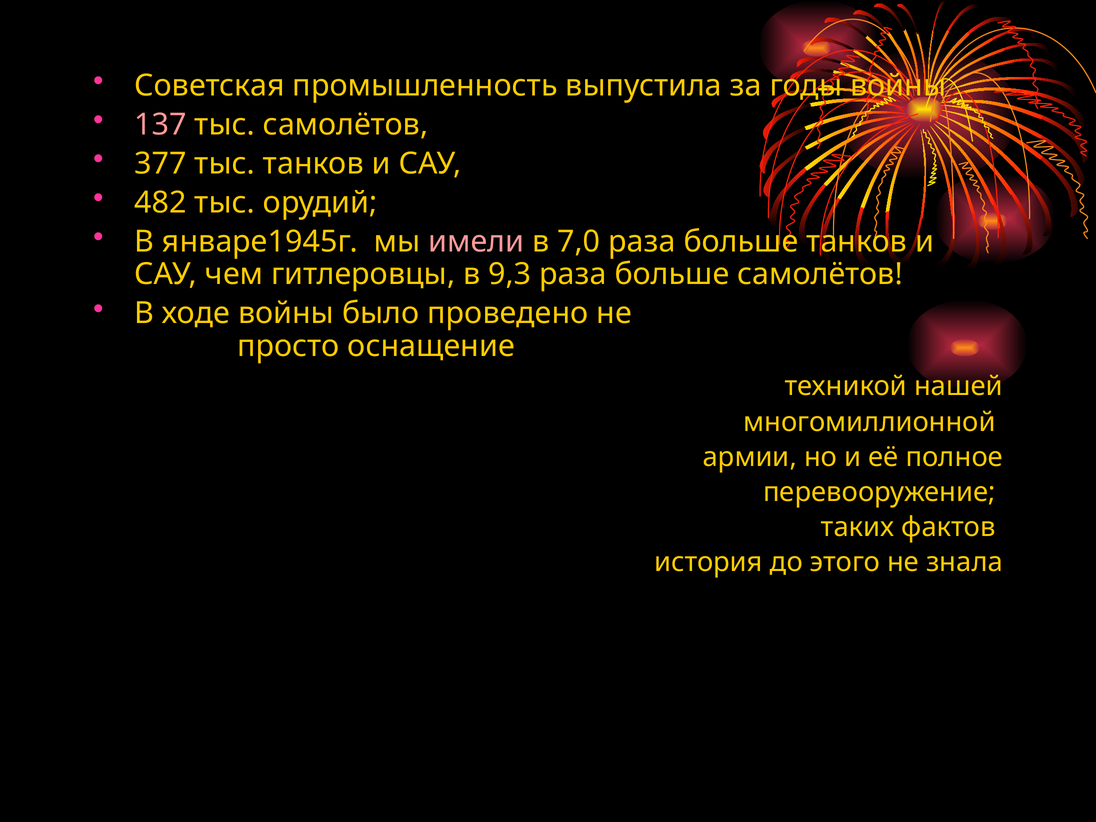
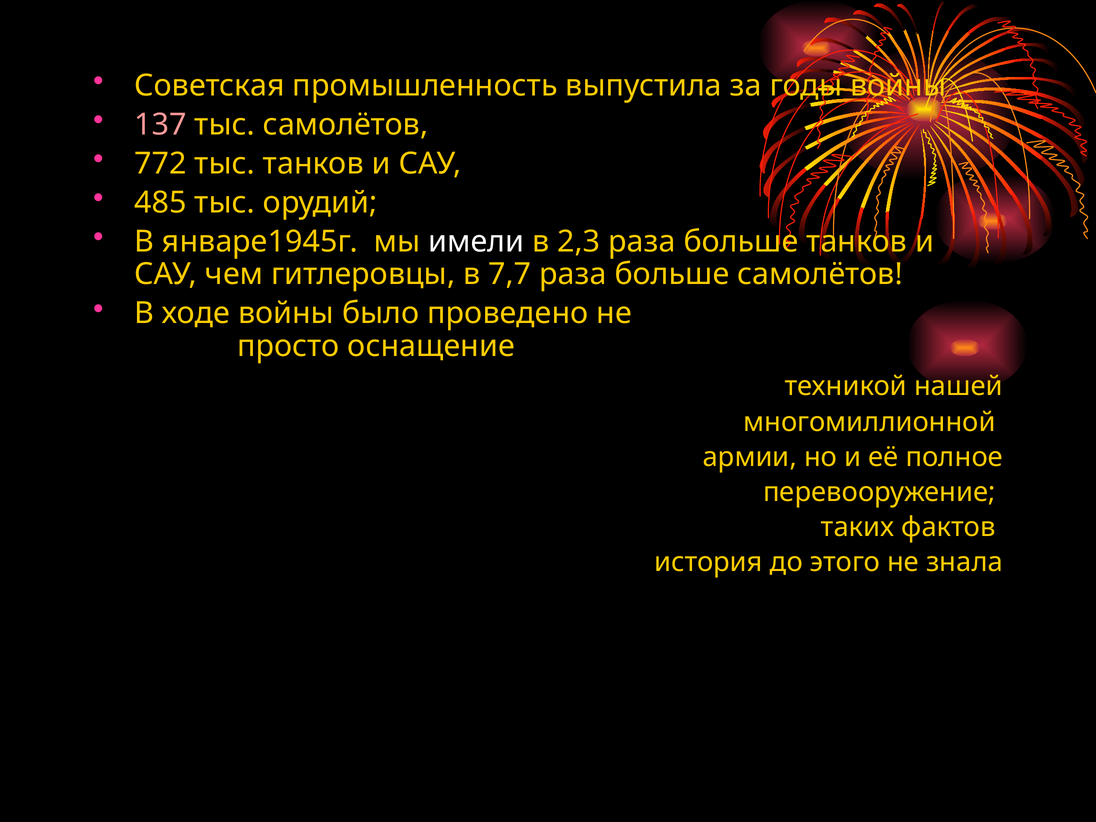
377: 377 -> 772
482: 482 -> 485
имели colour: pink -> white
7,0: 7,0 -> 2,3
9,3: 9,3 -> 7,7
